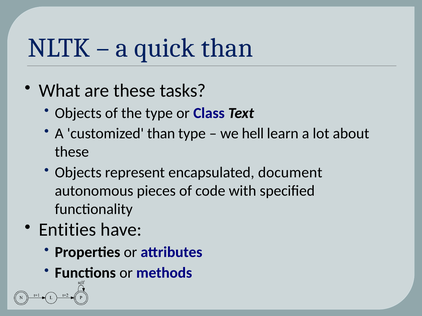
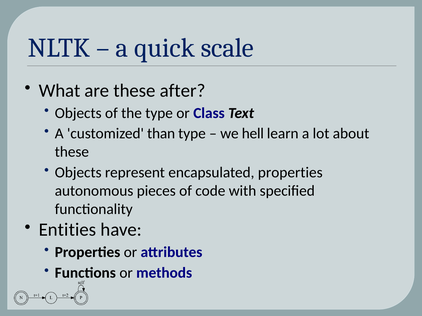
quick than: than -> scale
tasks: tasks -> after
encapsulated document: document -> properties
